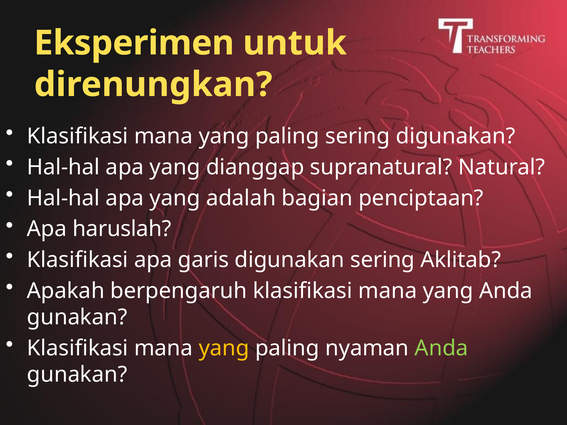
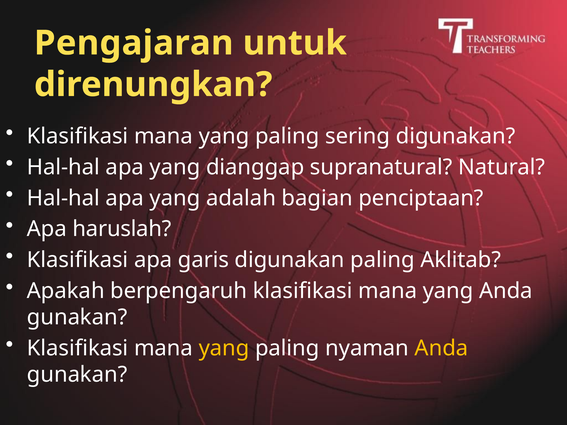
Eksperimen: Eksperimen -> Pengajaran
digunakan sering: sering -> paling
Anda at (441, 348) colour: light green -> yellow
